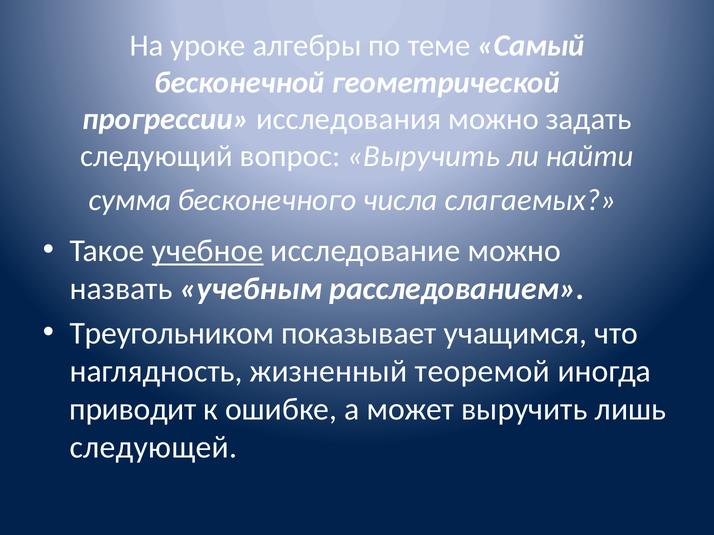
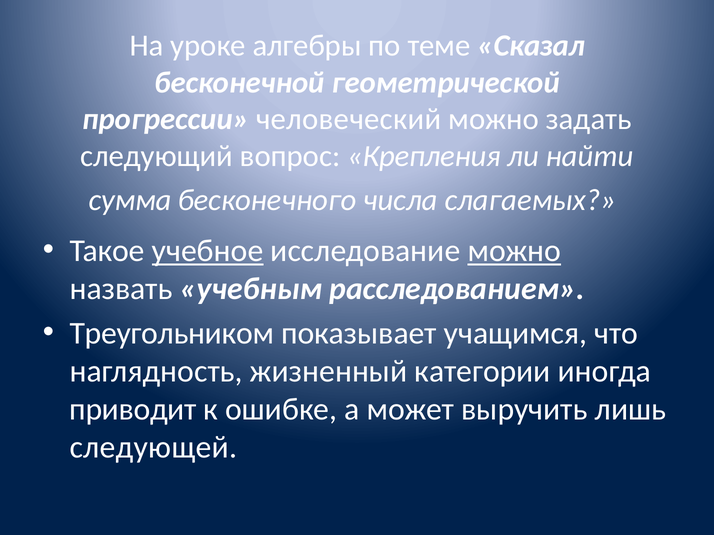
Самый: Самый -> Сказал
исследования: исследования -> человеческий
вопрос Выручить: Выручить -> Крепления
можно at (514, 251) underline: none -> present
теоремой: теоремой -> категории
